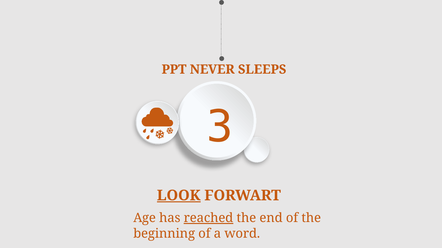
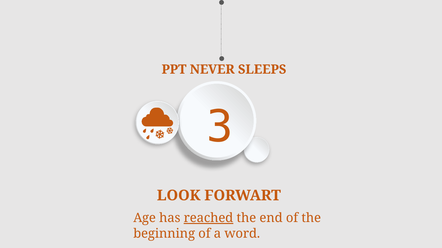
LOOK underline: present -> none
